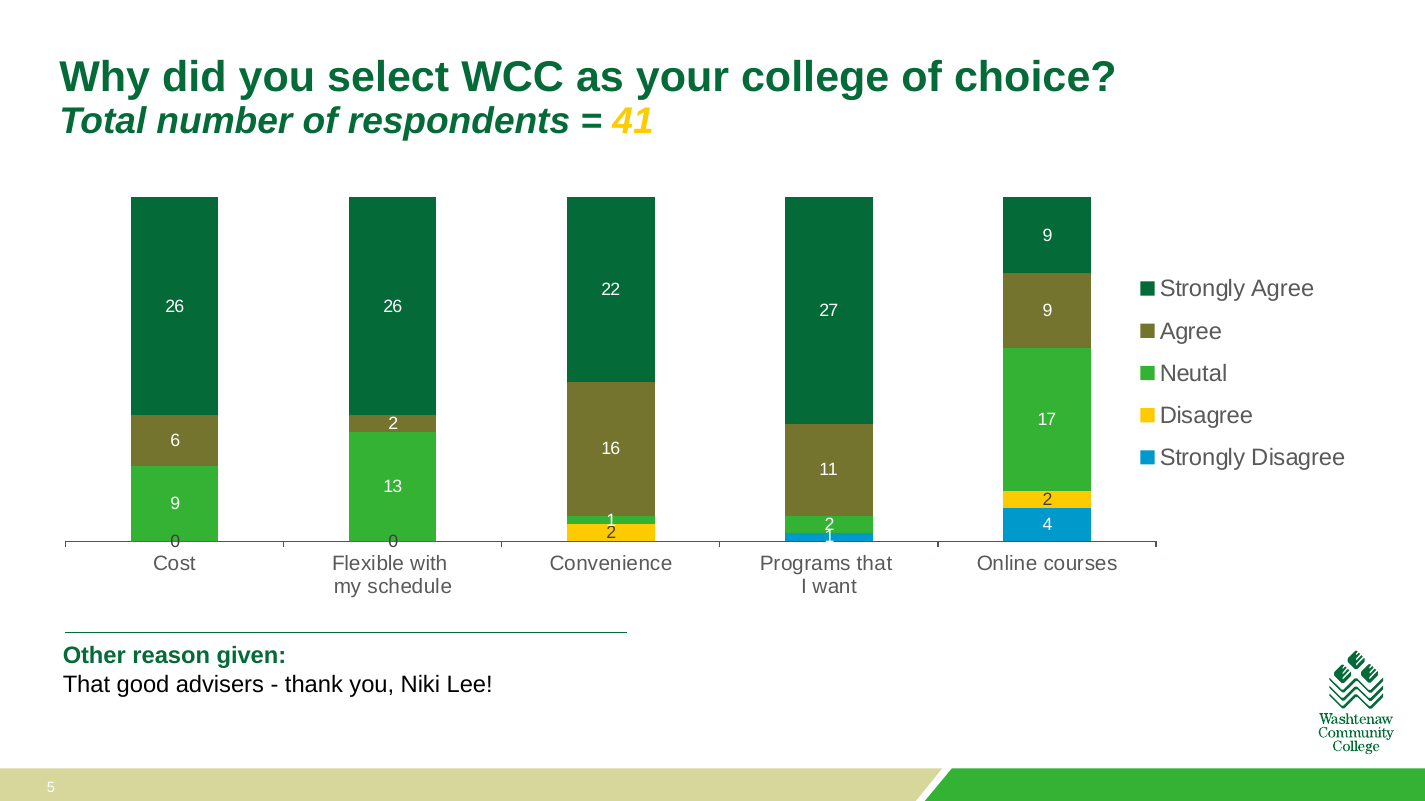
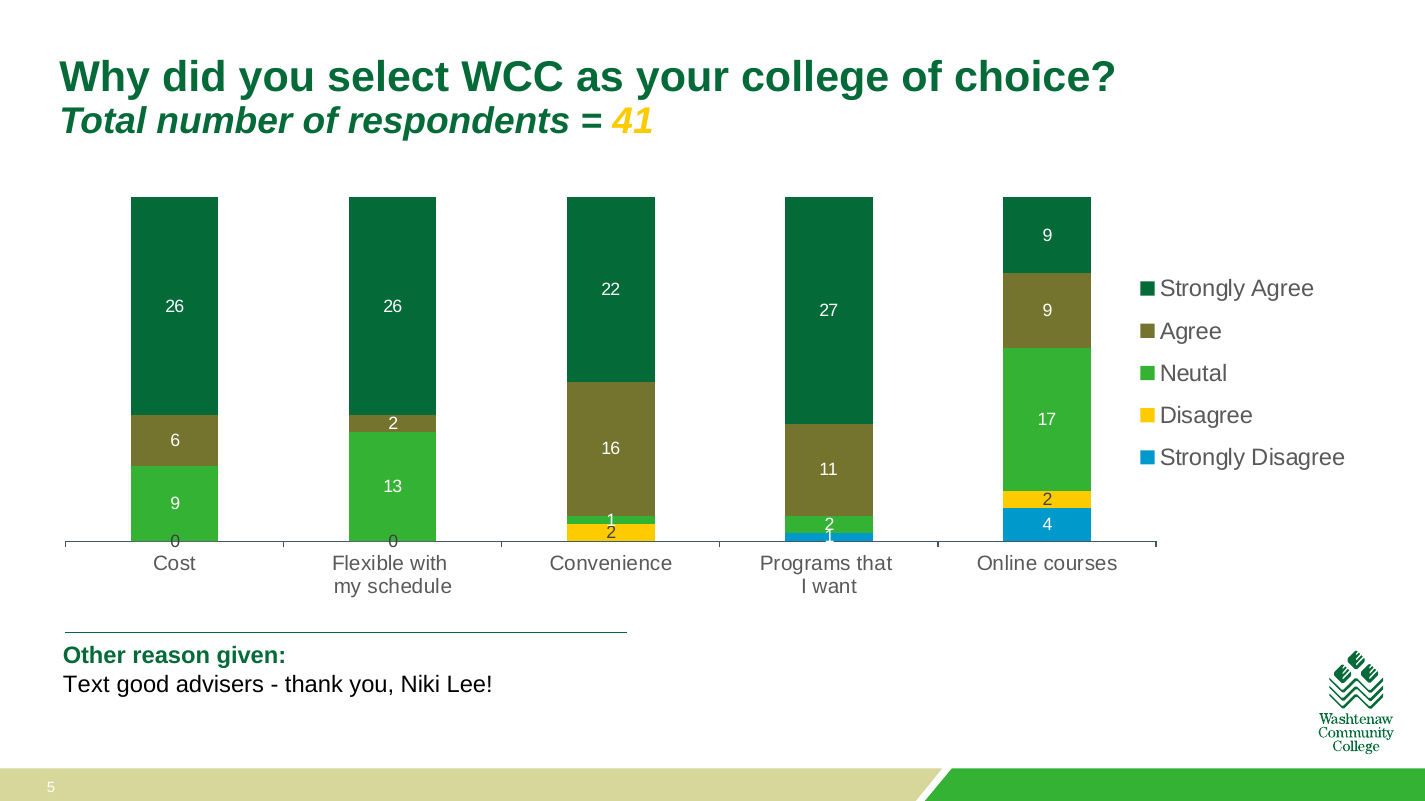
That at (86, 685): That -> Text
